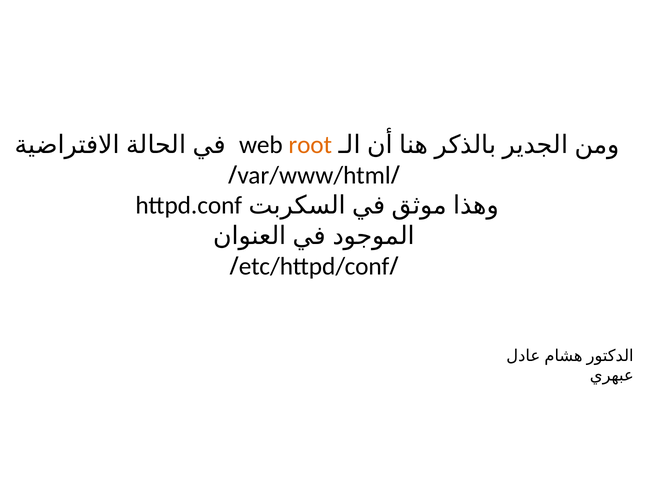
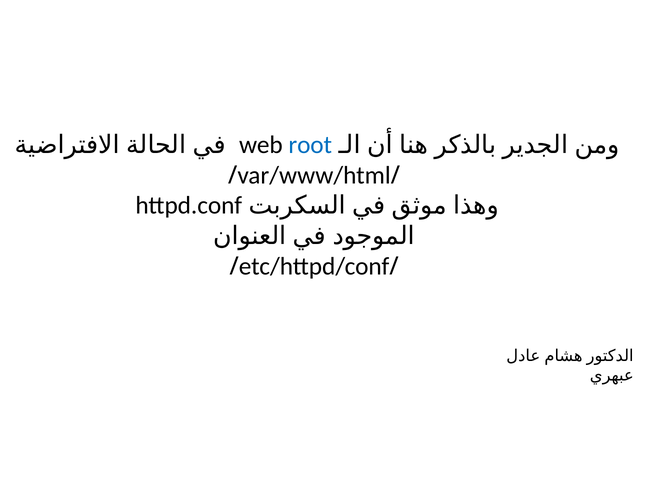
root colour: orange -> blue
